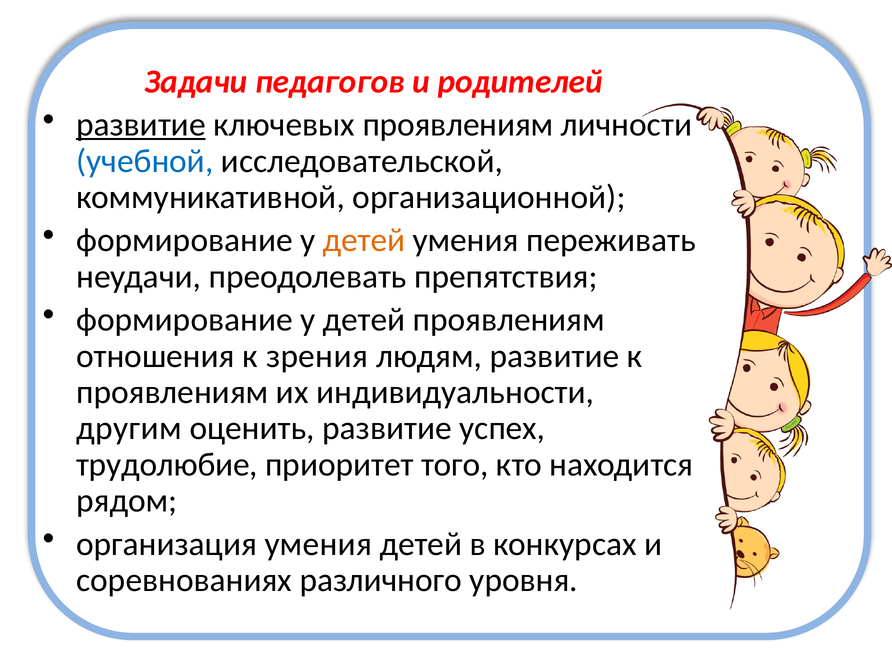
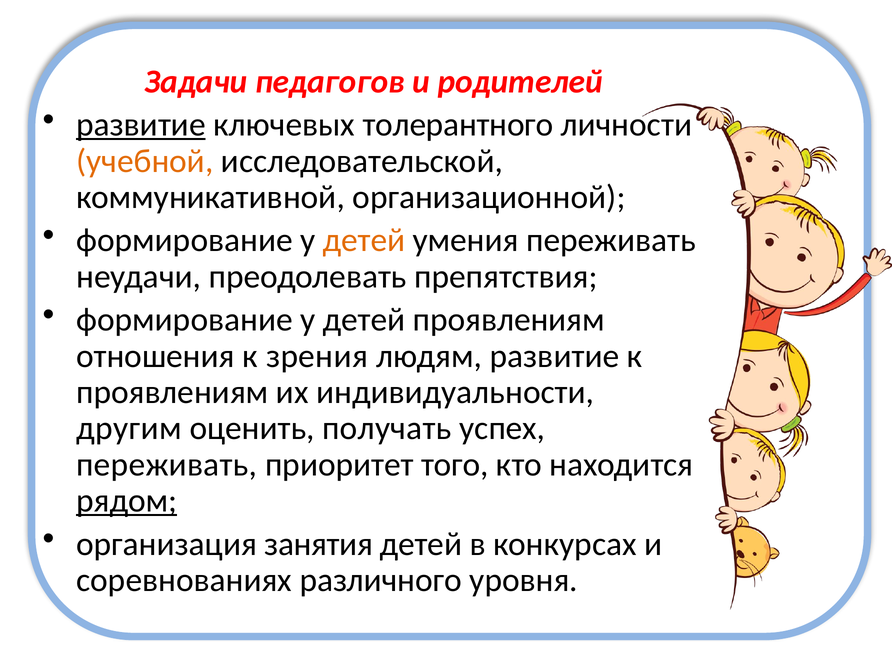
ключевых проявлениям: проявлениям -> толерантного
учебной colour: blue -> orange
оценить развитие: развитие -> получать
трудолюбие at (167, 465): трудолюбие -> переживать
рядом underline: none -> present
организация умения: умения -> занятия
